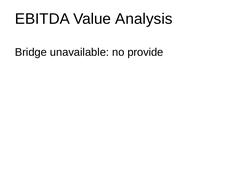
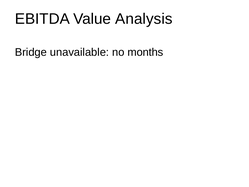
provide: provide -> months
